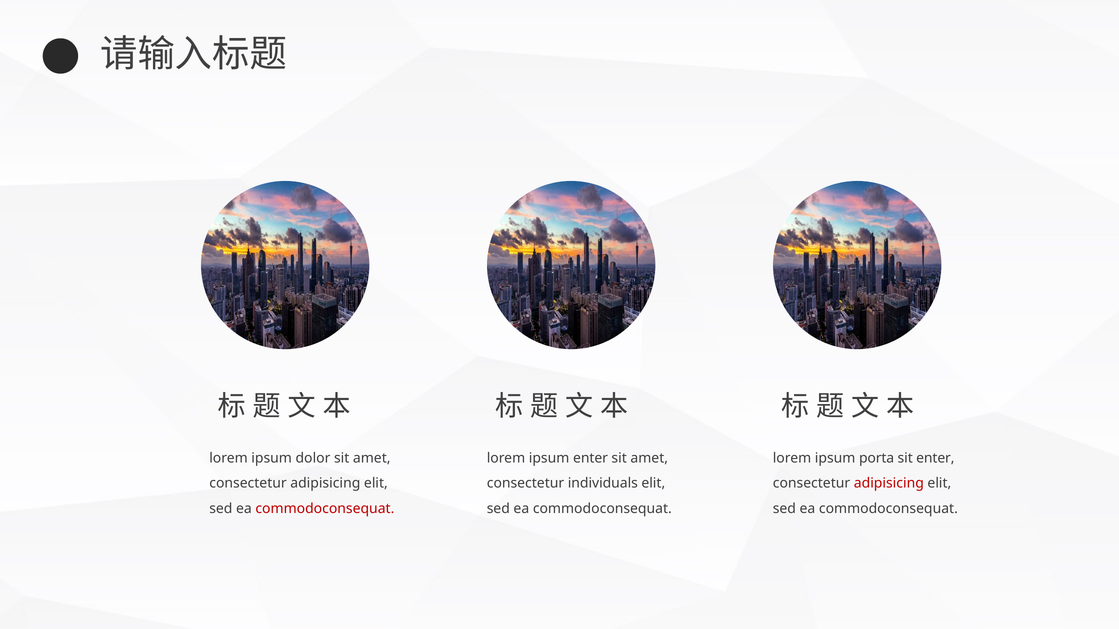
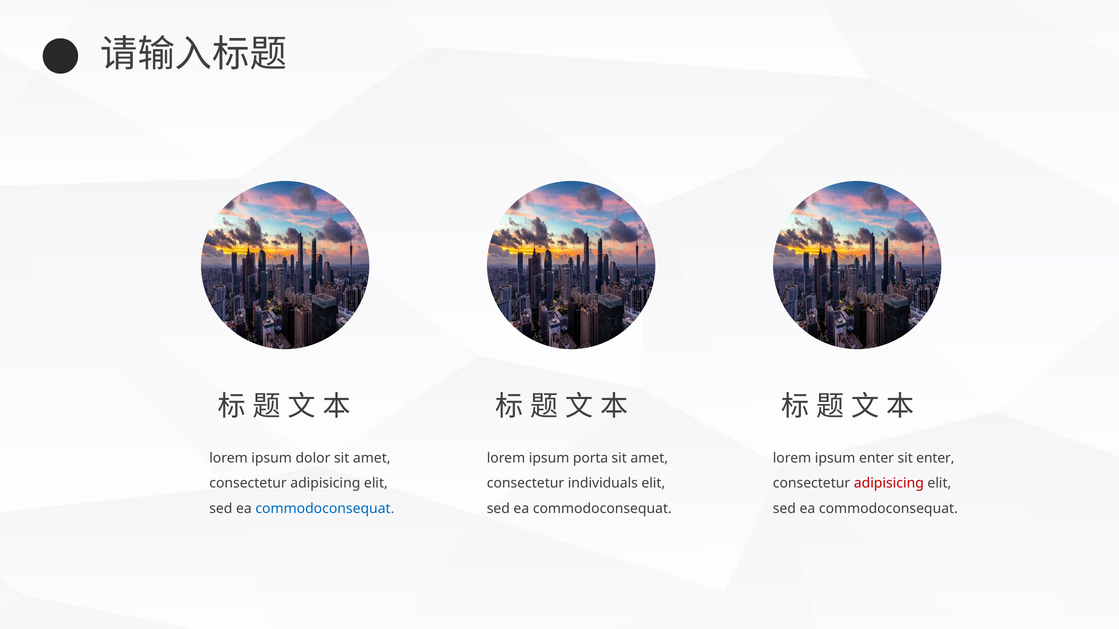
ipsum enter: enter -> porta
ipsum porta: porta -> enter
commodoconsequat at (325, 509) colour: red -> blue
